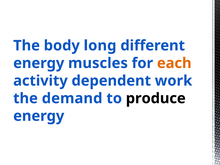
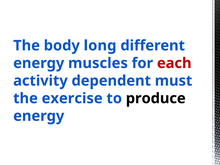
each colour: orange -> red
work: work -> must
demand: demand -> exercise
